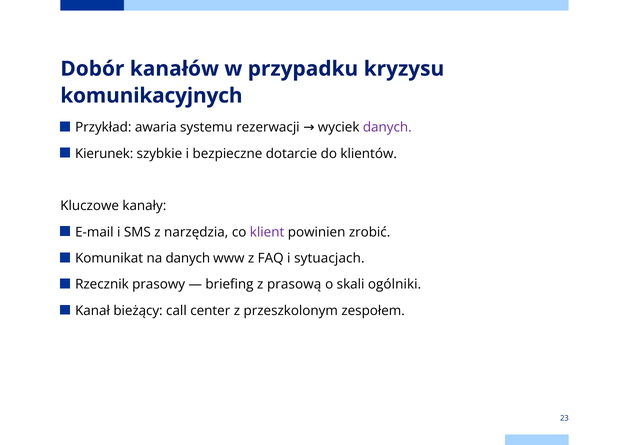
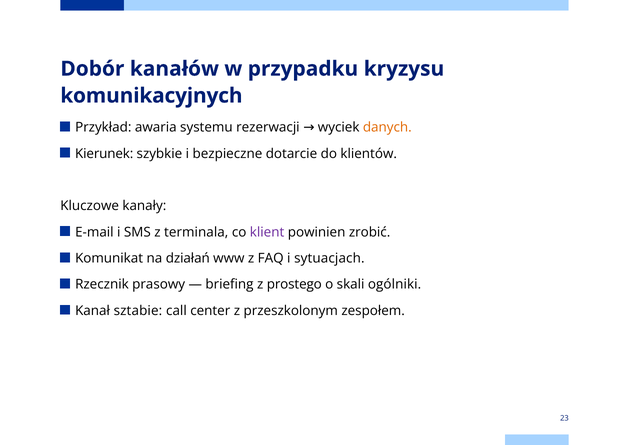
danych at (387, 127) colour: purple -> orange
narzędzia: narzędzia -> terminala
na danych: danych -> działań
prasową: prasową -> prostego
bieżący: bieżący -> sztabie
